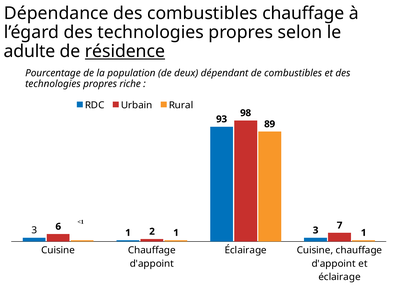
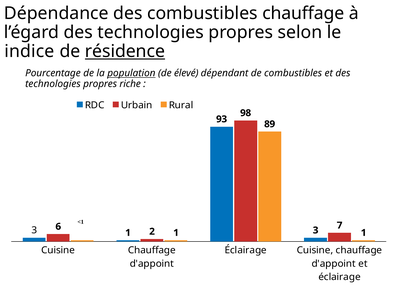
adulte: adulte -> indice
population underline: none -> present
deux: deux -> élevé
